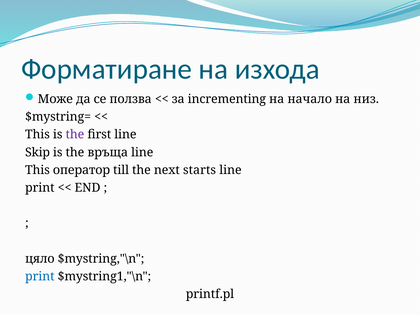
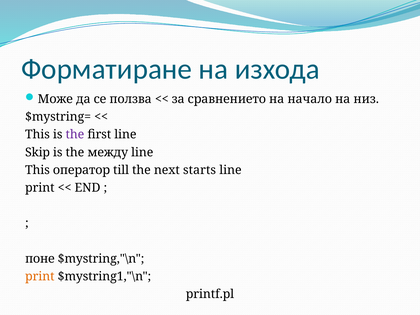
incrementing: incrementing -> сравнението
връща: връща -> между
цяло: цяло -> поне
print at (40, 276) colour: blue -> orange
